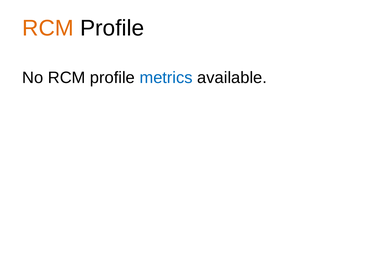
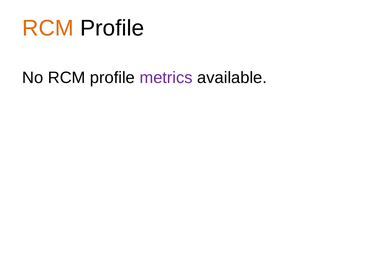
metrics colour: blue -> purple
